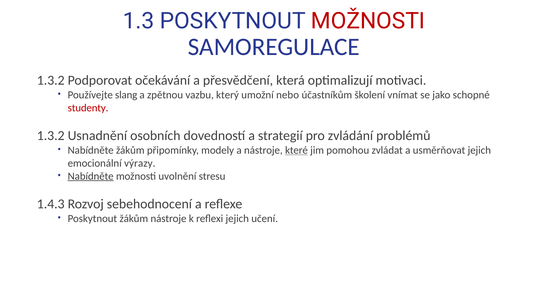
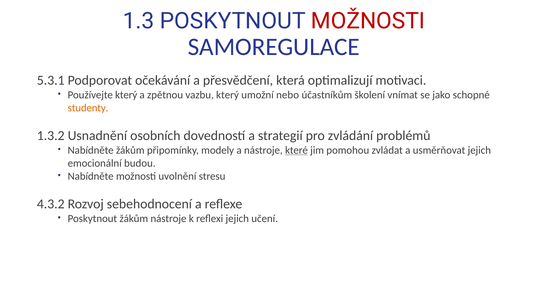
1.3.2 at (51, 80): 1.3.2 -> 5.3.1
Používejte slang: slang -> který
studenty colour: red -> orange
výrazy: výrazy -> budou
Nabídněte at (91, 176) underline: present -> none
1.4.3: 1.4.3 -> 4.3.2
